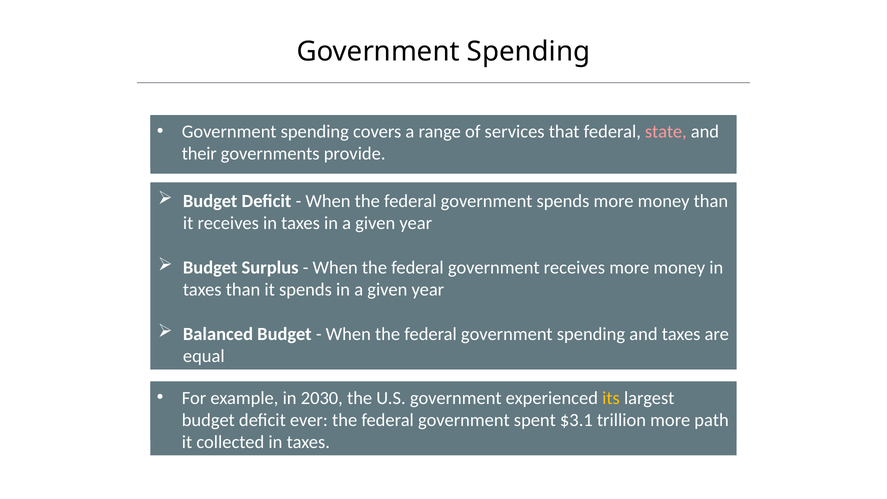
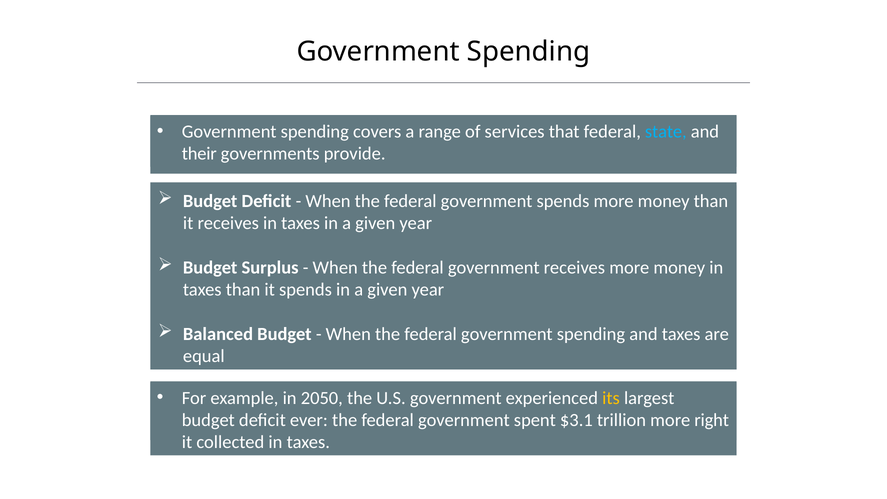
state colour: pink -> light blue
2030: 2030 -> 2050
path: path -> right
